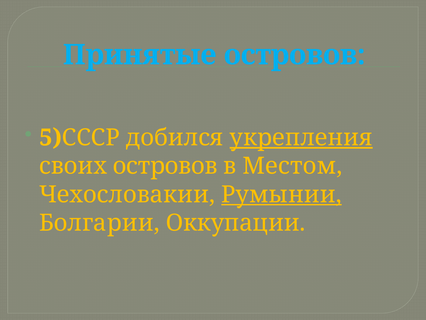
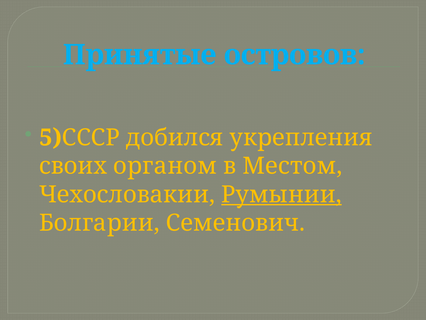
укрепления underline: present -> none
своих островов: островов -> органом
Оккупации: Оккупации -> Семенович
